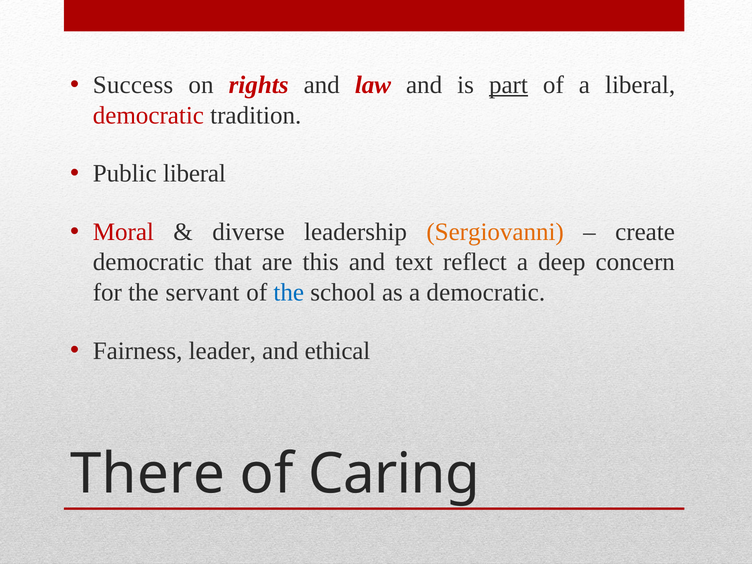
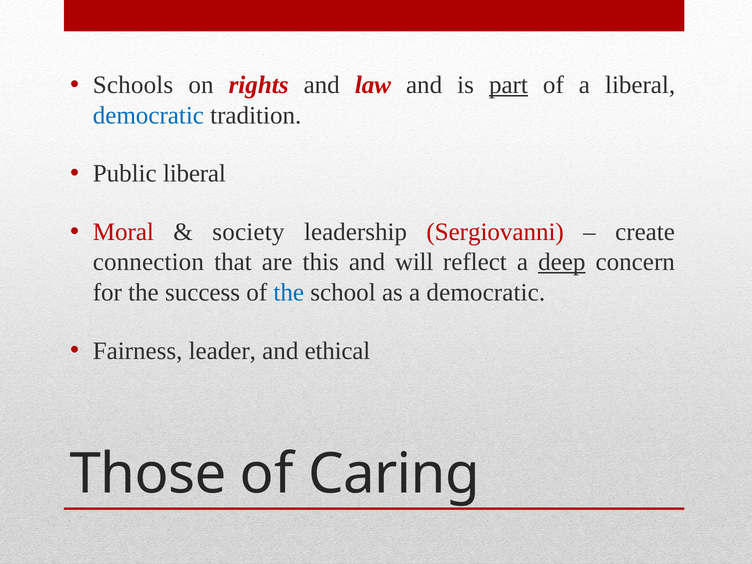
Success: Success -> Schools
democratic at (148, 115) colour: red -> blue
diverse: diverse -> society
Sergiovanni colour: orange -> red
democratic at (148, 262): democratic -> connection
text: text -> will
deep underline: none -> present
servant: servant -> success
There: There -> Those
